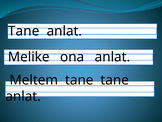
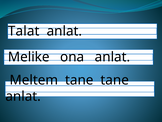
Tane at (24, 31): Tane -> Talat
